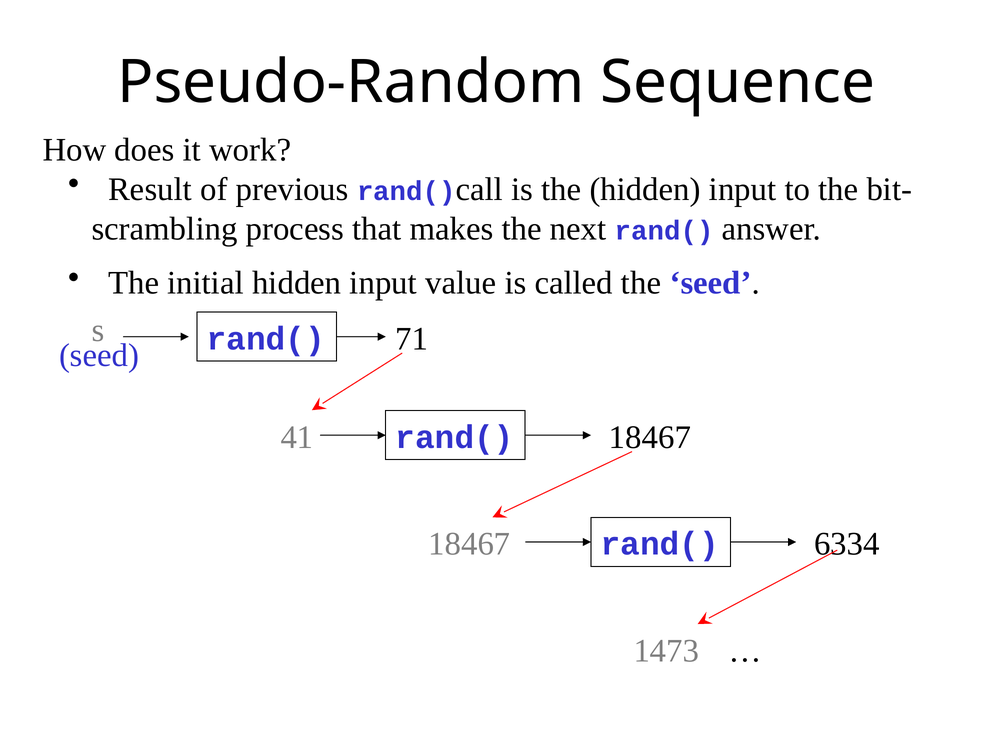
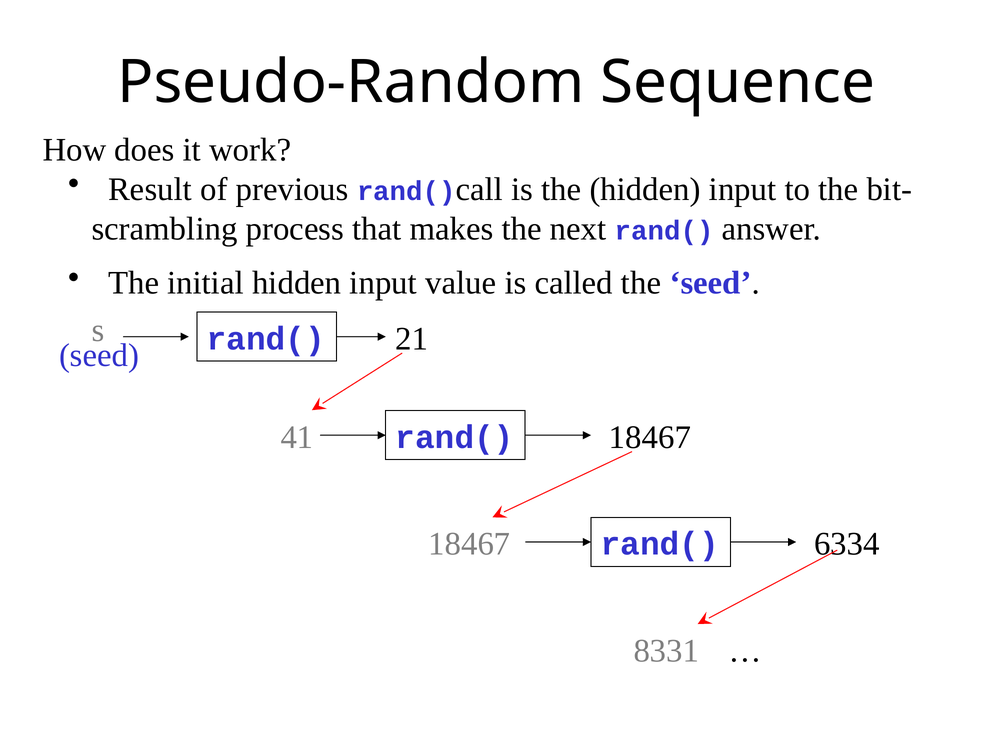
71: 71 -> 21
1473: 1473 -> 8331
